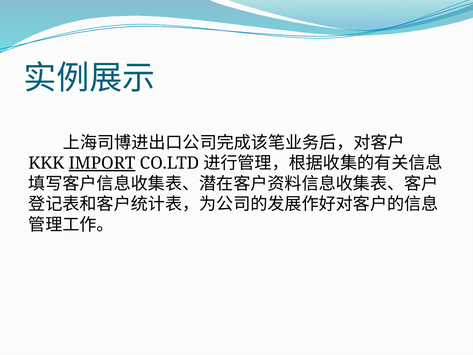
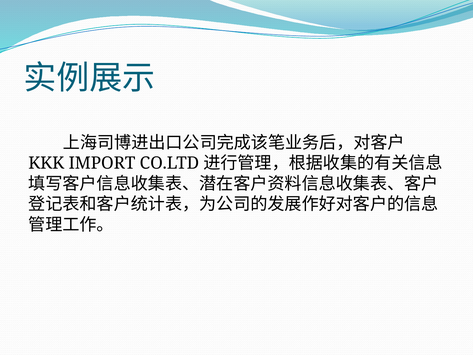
IMPORT underline: present -> none
